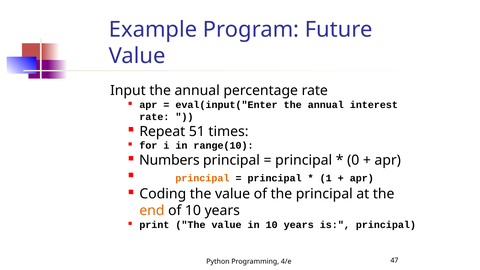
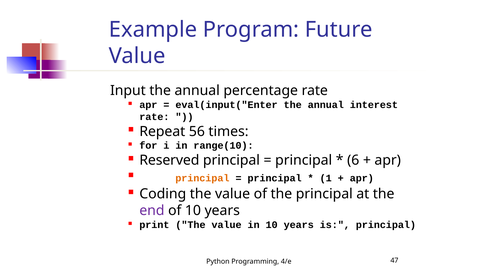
51: 51 -> 56
Numbers: Numbers -> Reserved
0: 0 -> 6
end colour: orange -> purple
